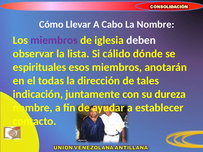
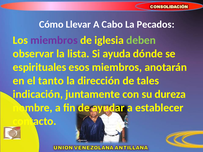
La Nombre: Nombre -> Pecados
deben colour: white -> light green
cálido: cálido -> ayuda
todas: todas -> tanto
